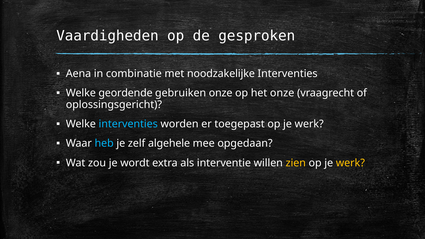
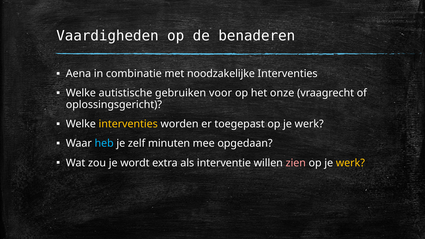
gesproken: gesproken -> benaderen
geordende: geordende -> autistische
gebruiken onze: onze -> voor
interventies at (128, 124) colour: light blue -> yellow
algehele: algehele -> minuten
zien colour: yellow -> pink
